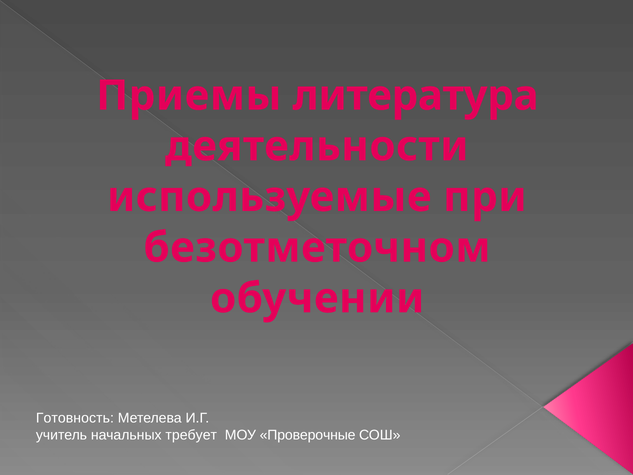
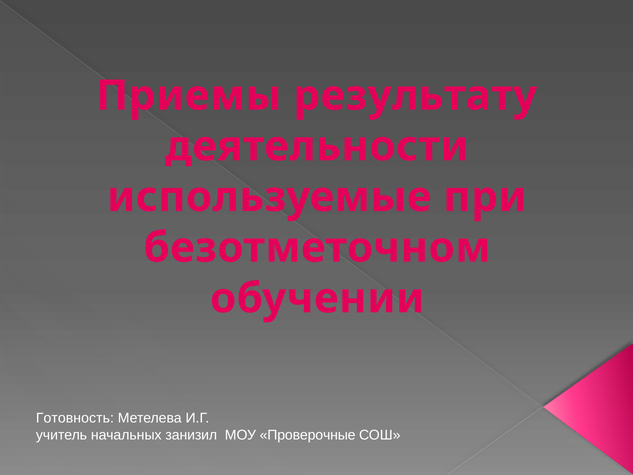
литература: литература -> результату
требует: требует -> занизил
